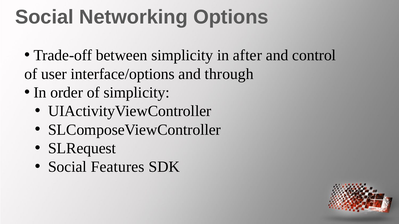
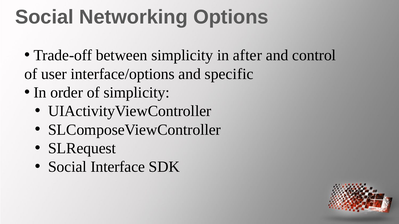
through: through -> specific
Features: Features -> Interface
